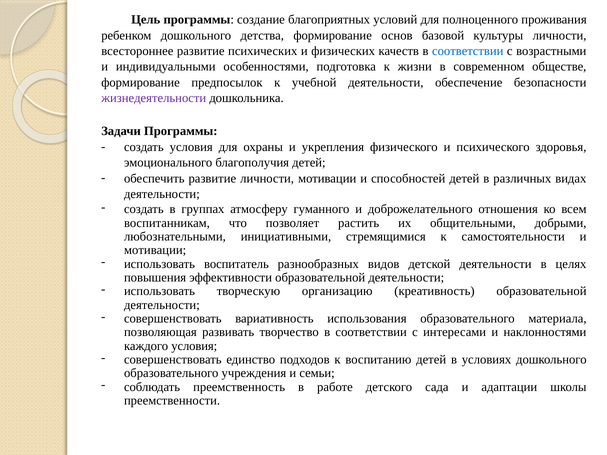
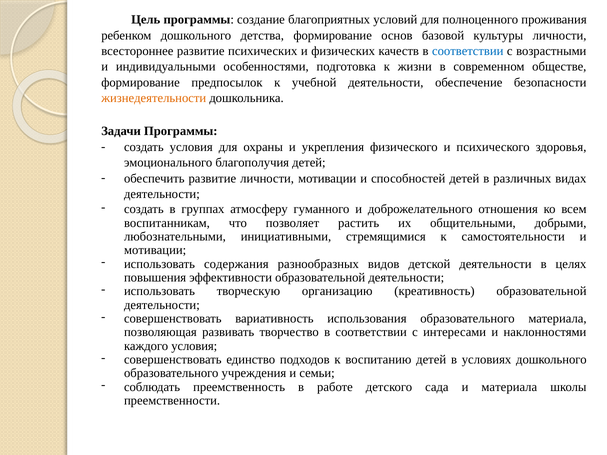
жизнедеятельности colour: purple -> orange
воспитатель: воспитатель -> содержания
и адаптации: адаптации -> материала
